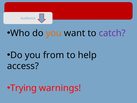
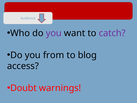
you at (54, 33) colour: orange -> purple
help: help -> blog
Trying: Trying -> Doubt
